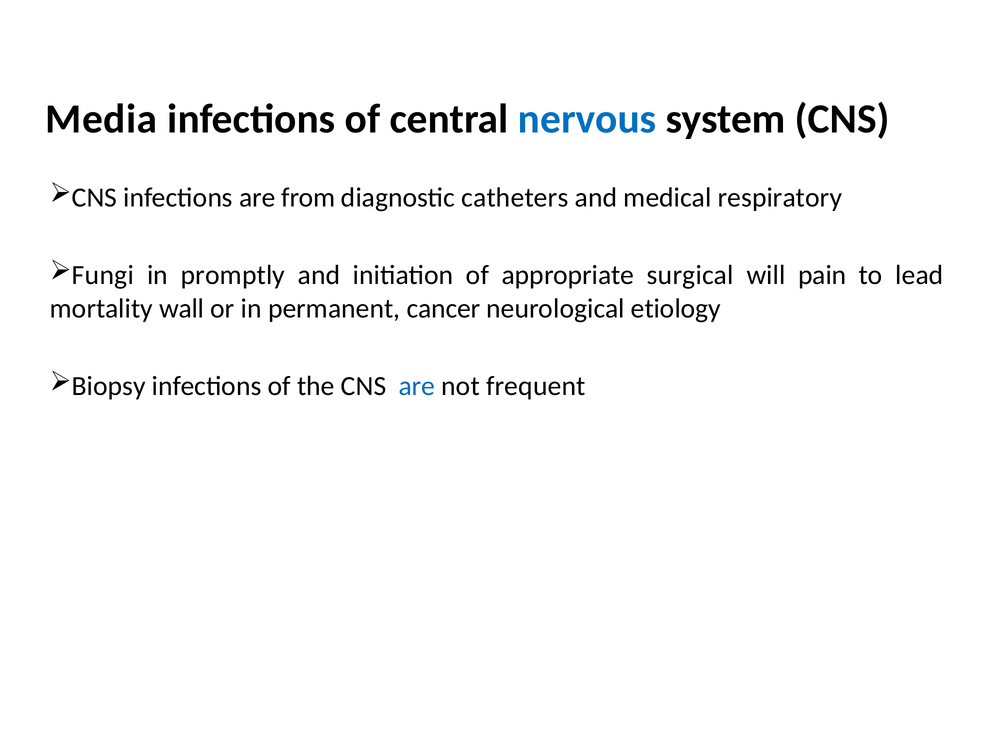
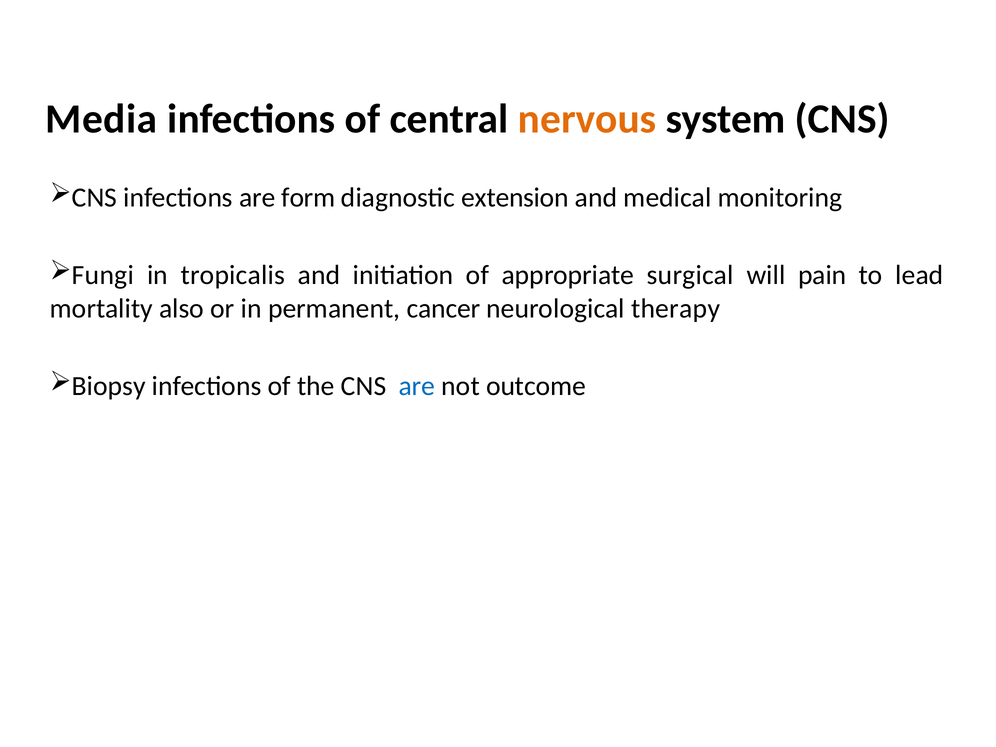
nervous colour: blue -> orange
from: from -> form
catheters: catheters -> extension
respiratory: respiratory -> monitoring
promptly: promptly -> tropicalis
wall: wall -> also
etiology: etiology -> therapy
frequent: frequent -> outcome
